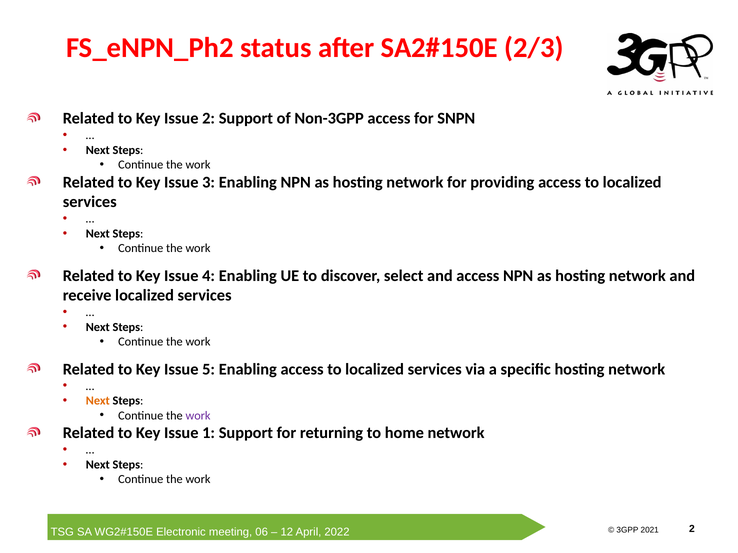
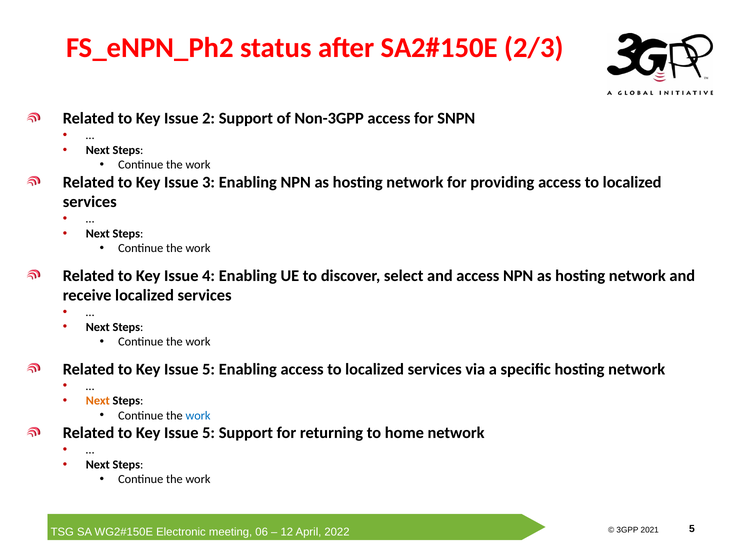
work at (198, 416) colour: purple -> blue
1 at (209, 433): 1 -> 5
2 at (692, 529): 2 -> 5
